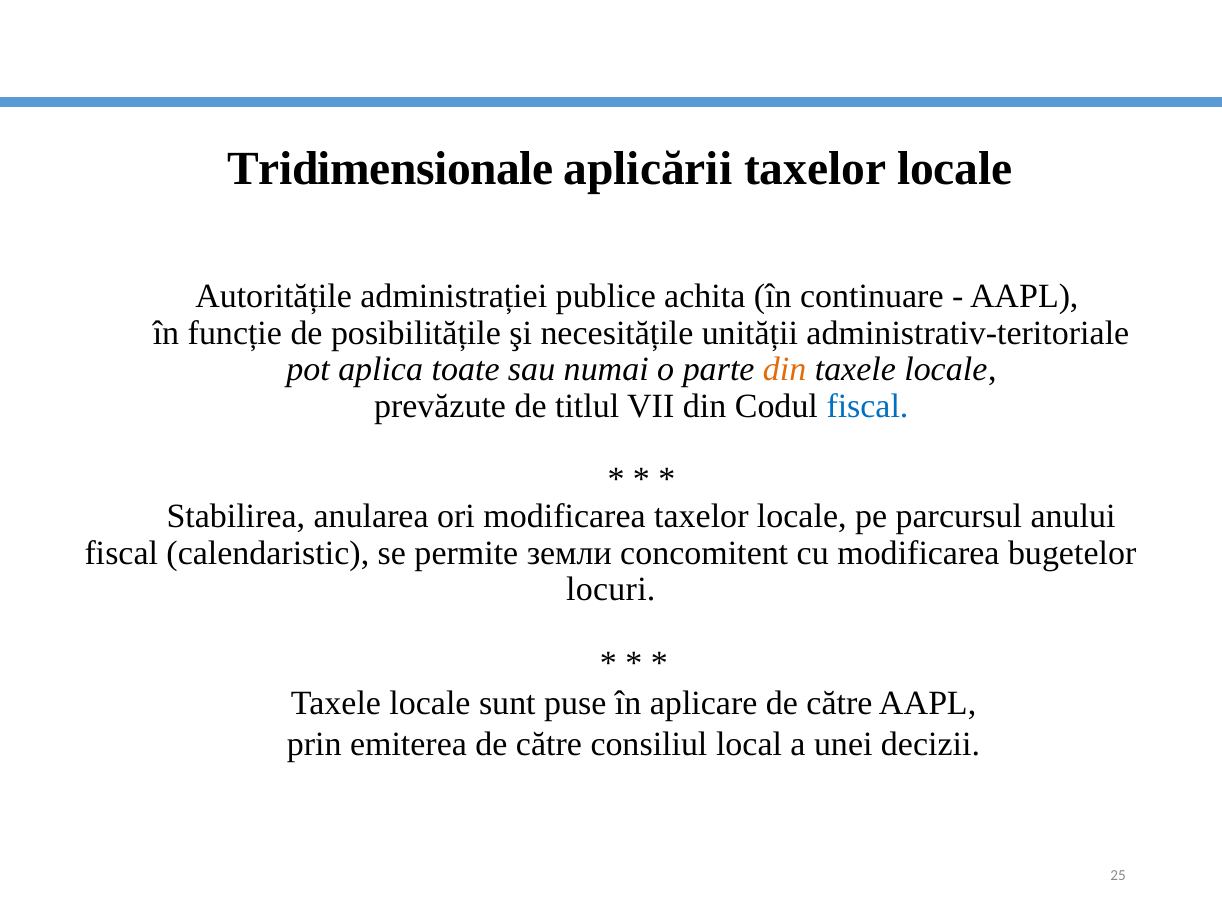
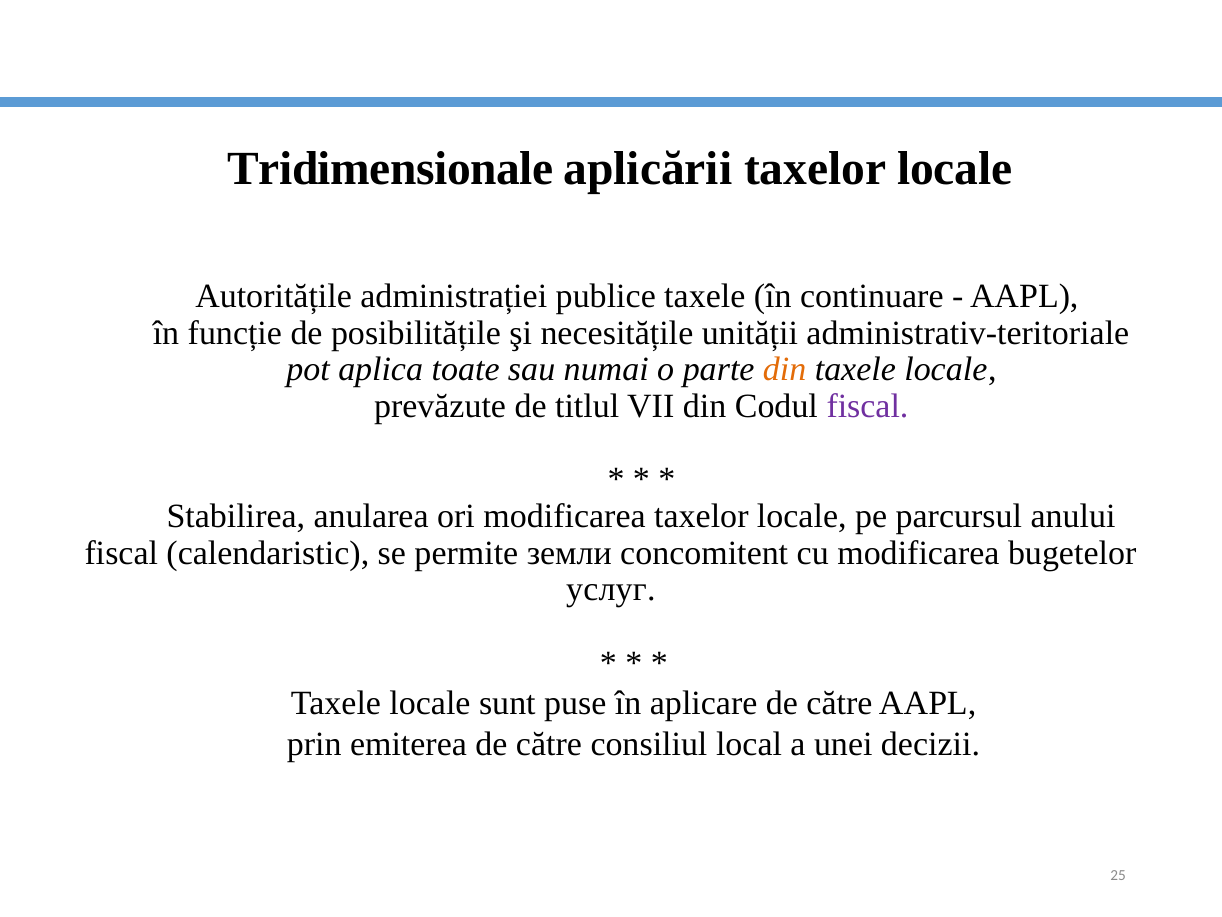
publice achita: achita -> taxele
fiscal at (867, 406) colour: blue -> purple
locuri: locuri -> услуг
